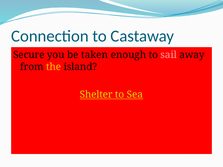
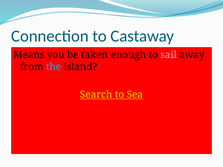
Secure: Secure -> Means
the colour: yellow -> light blue
Shelter: Shelter -> Search
